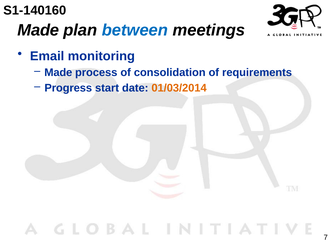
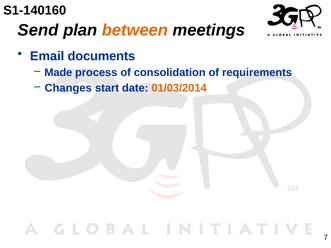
Made at (38, 30): Made -> Send
between colour: blue -> orange
monitoring: monitoring -> documents
Progress: Progress -> Changes
